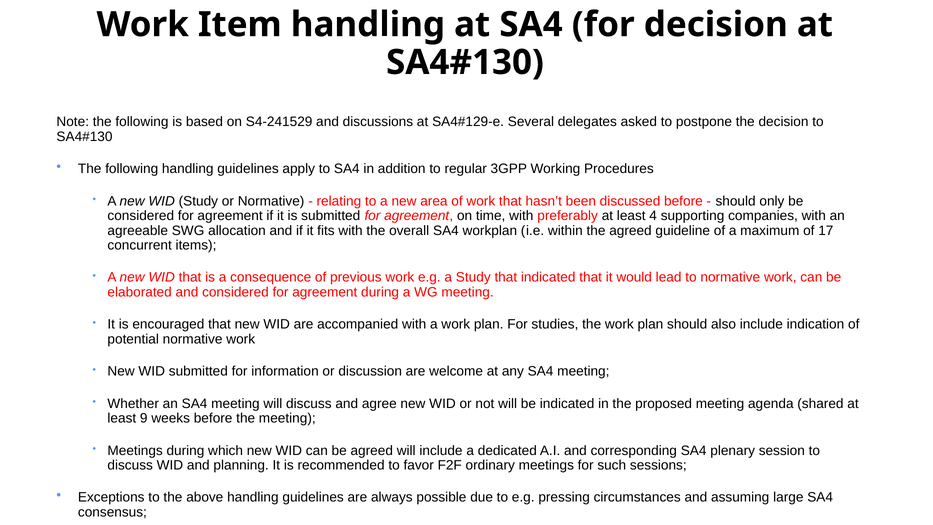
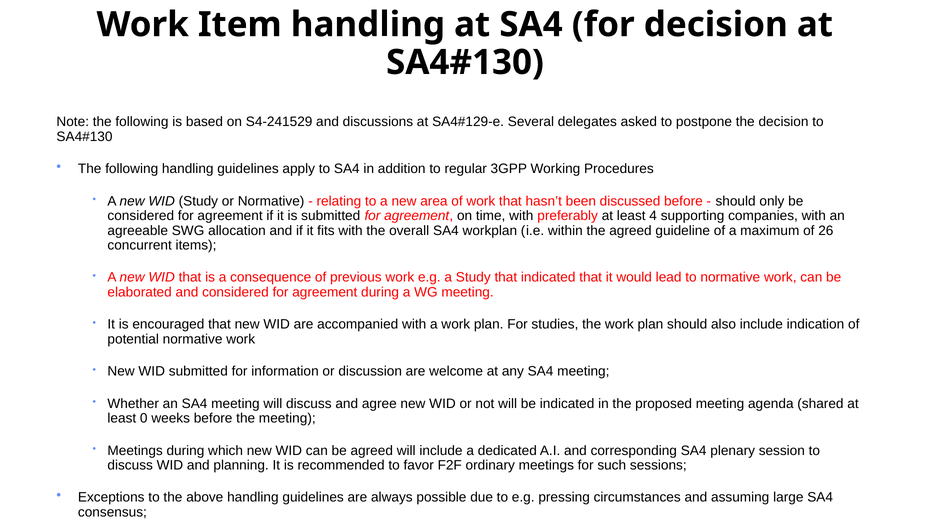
17: 17 -> 26
9: 9 -> 0
